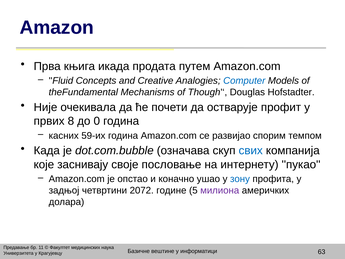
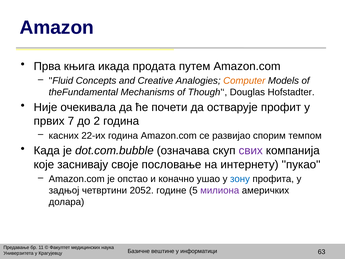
Computer colour: blue -> orange
8: 8 -> 7
0: 0 -> 2
59-их: 59-их -> 22-их
свих colour: blue -> purple
2072: 2072 -> 2052
